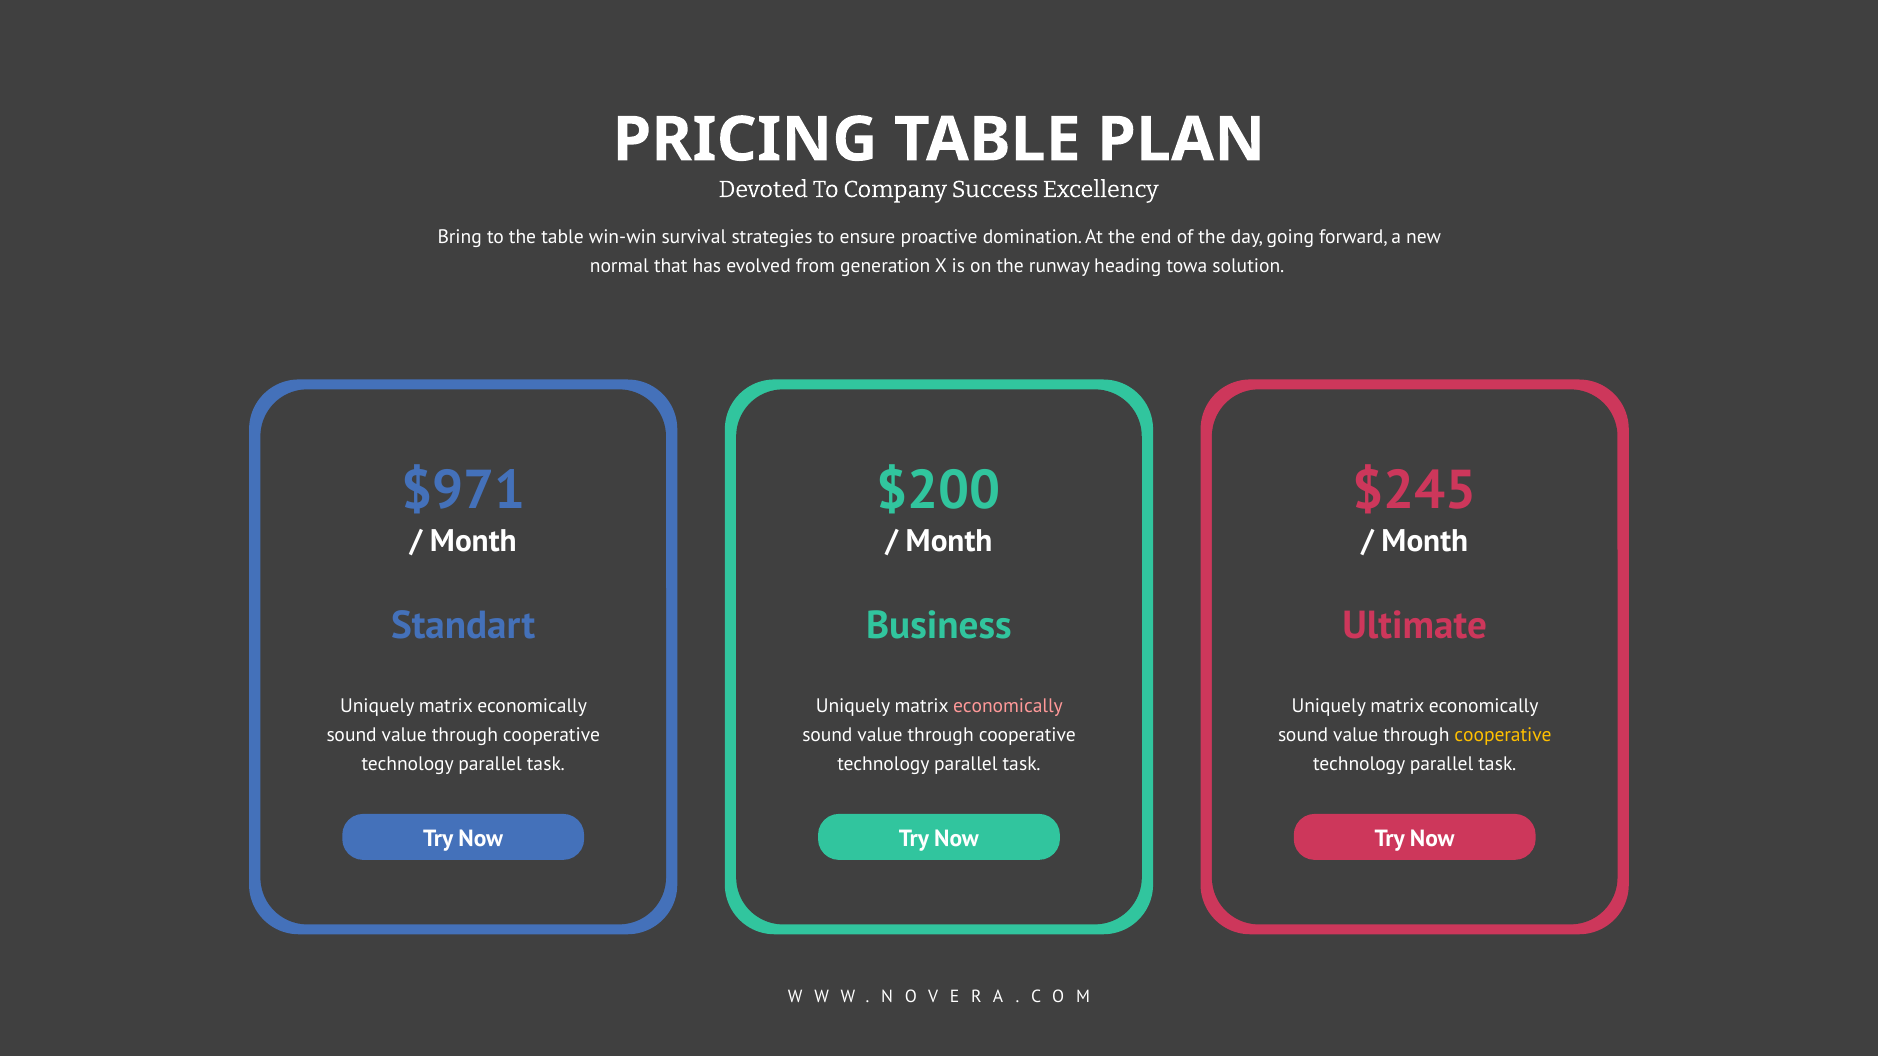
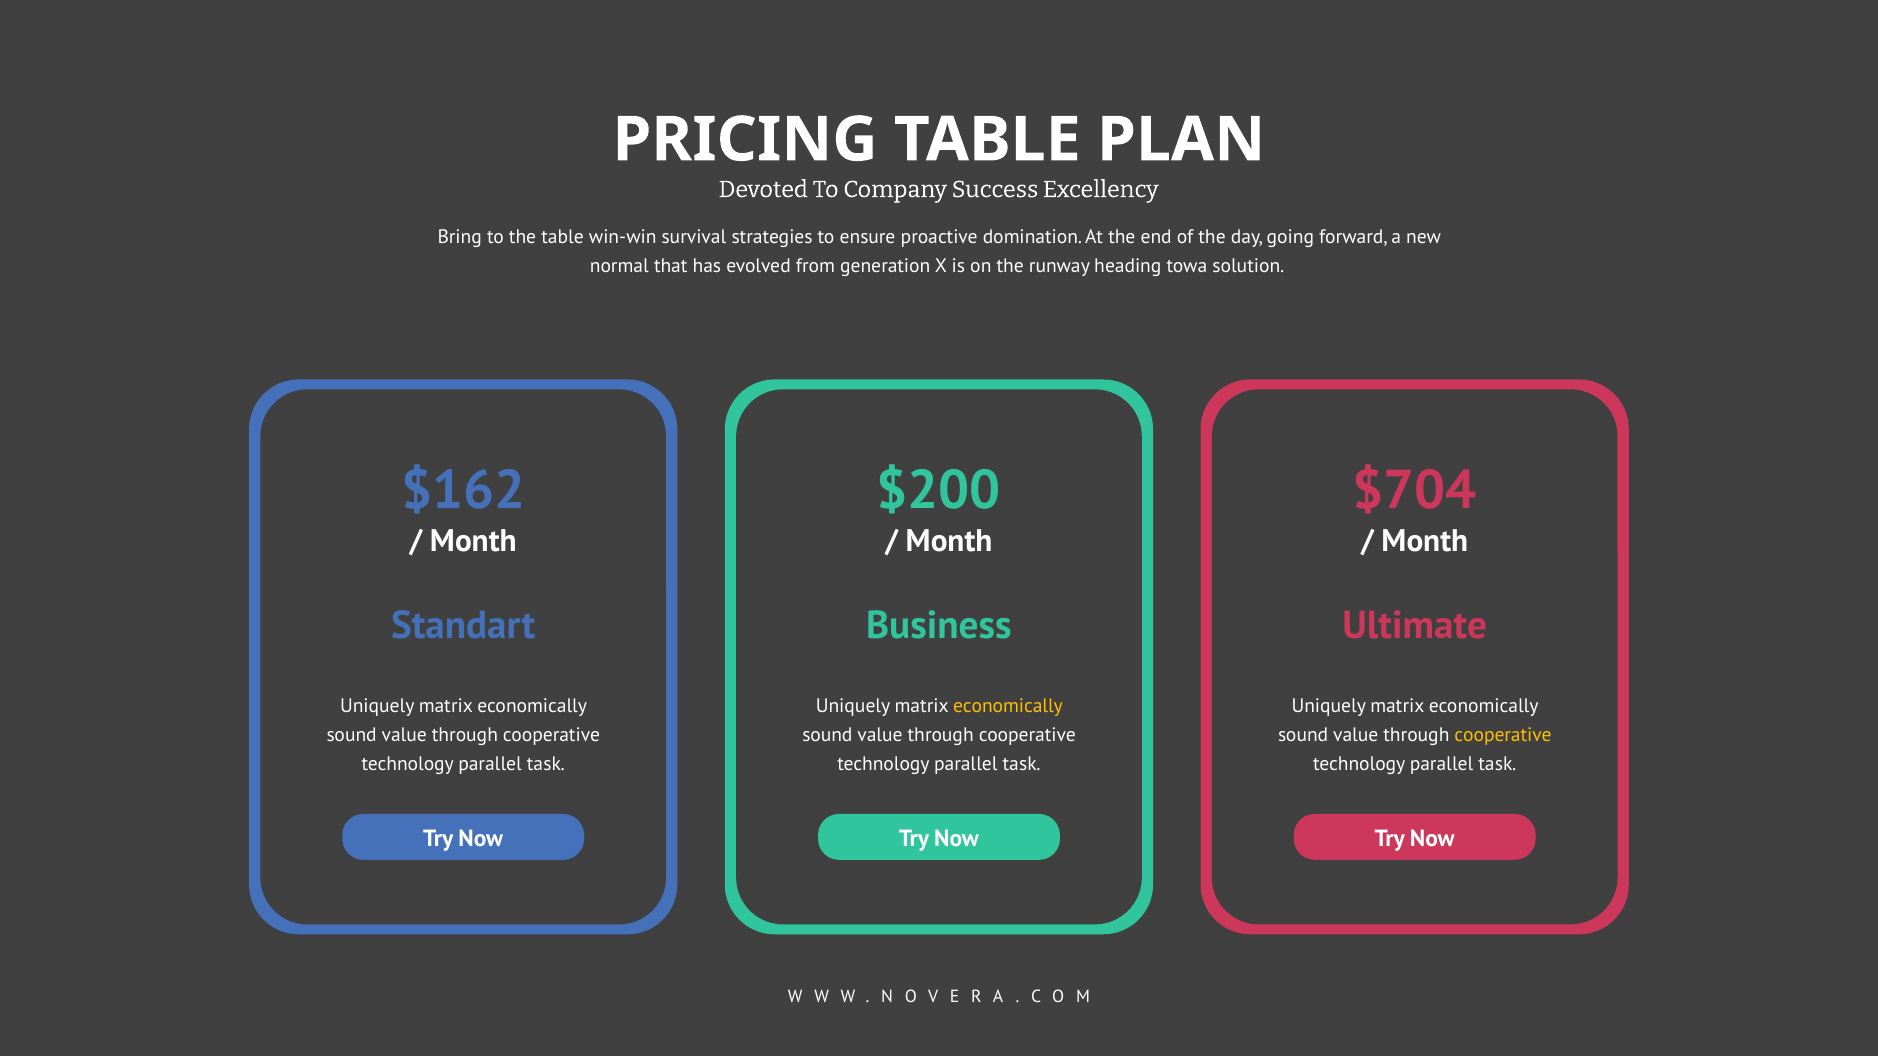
$971: $971 -> $162
$245: $245 -> $704
economically at (1008, 706) colour: pink -> yellow
